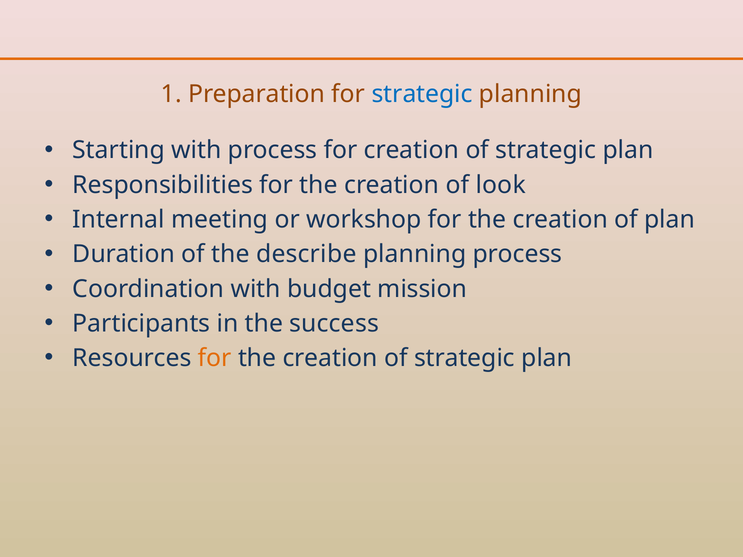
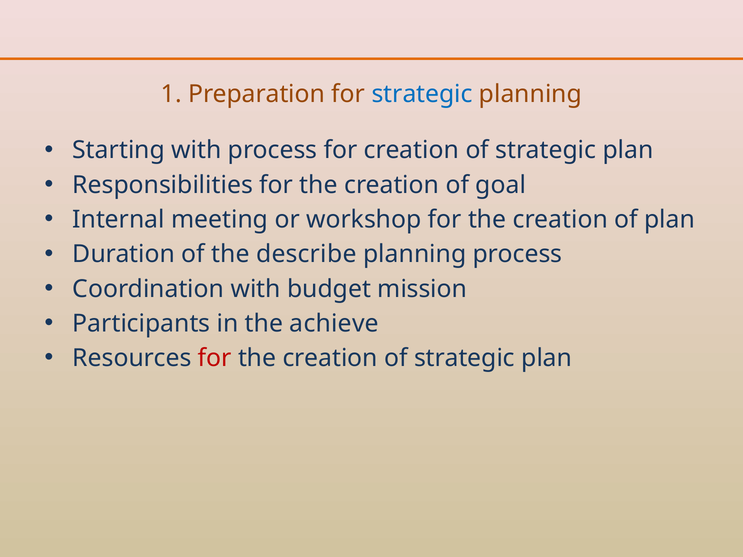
look: look -> goal
success: success -> achieve
for at (215, 358) colour: orange -> red
